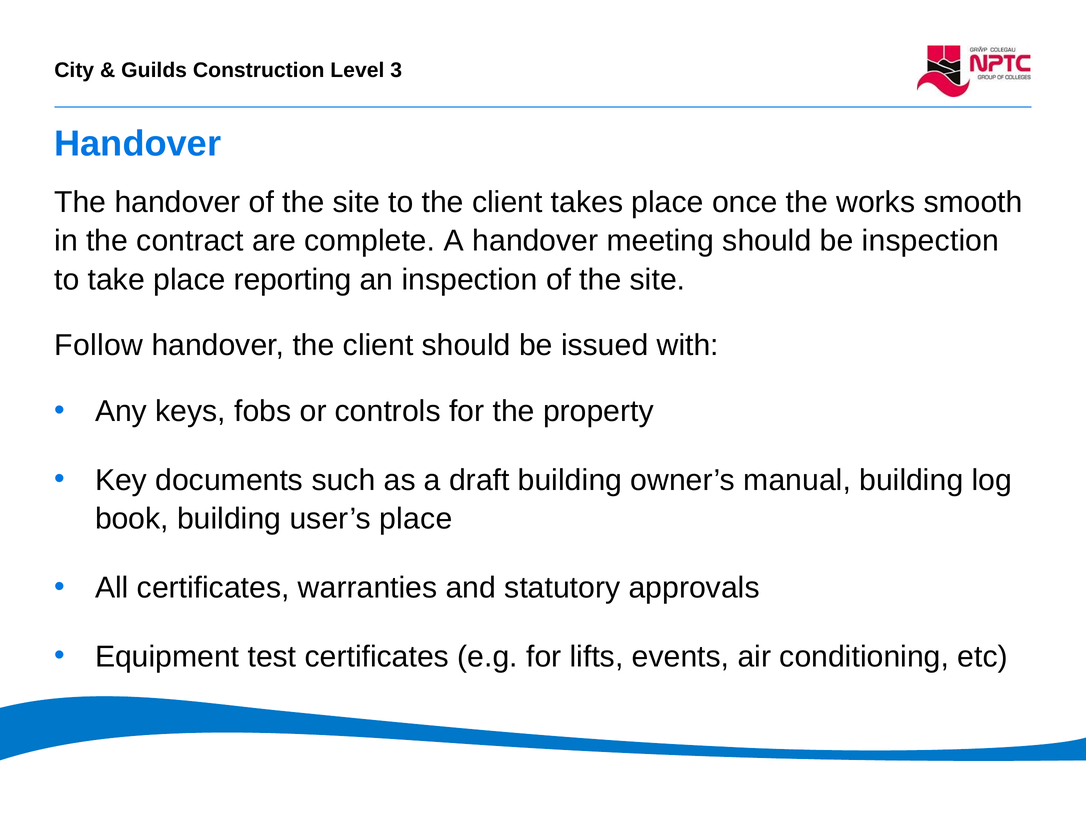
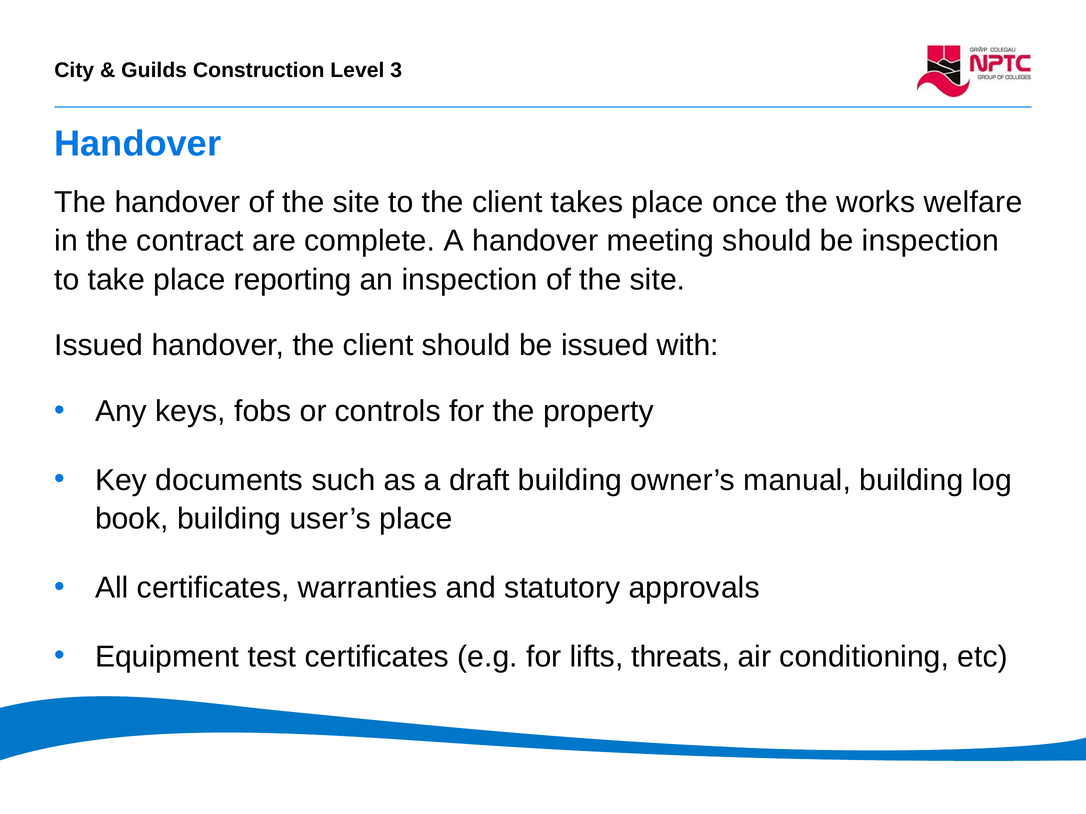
smooth: smooth -> welfare
Follow at (99, 346): Follow -> Issued
events: events -> threats
